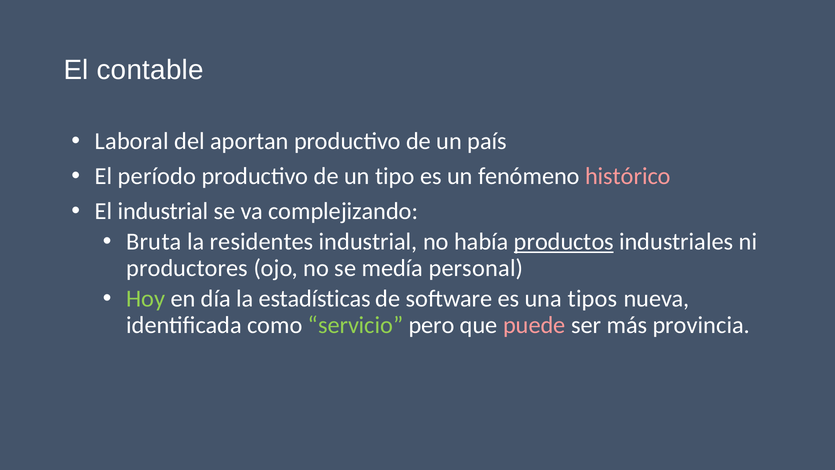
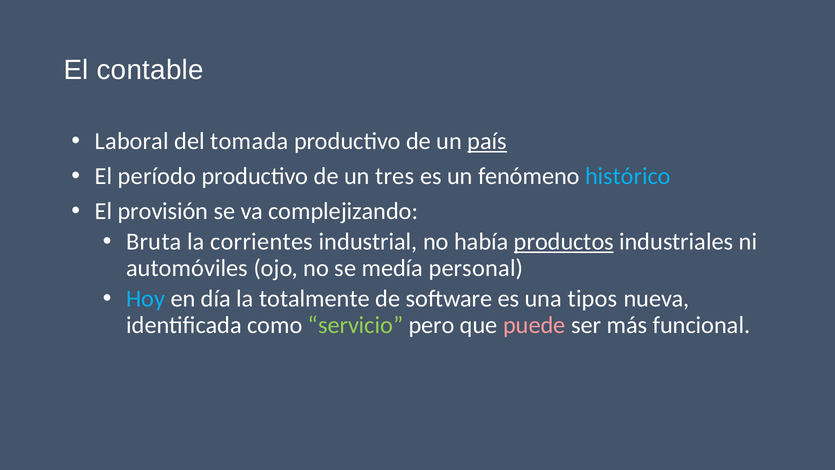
aportan: aportan -> tomada
país underline: none -> present
tipo: tipo -> tres
histórico colour: pink -> light blue
El industrial: industrial -> provisión
residentes: residentes -> corrientes
productores: productores -> automóviles
Hoy colour: light green -> light blue
estadísticas: estadísticas -> totalmente
provincia: provincia -> funcional
